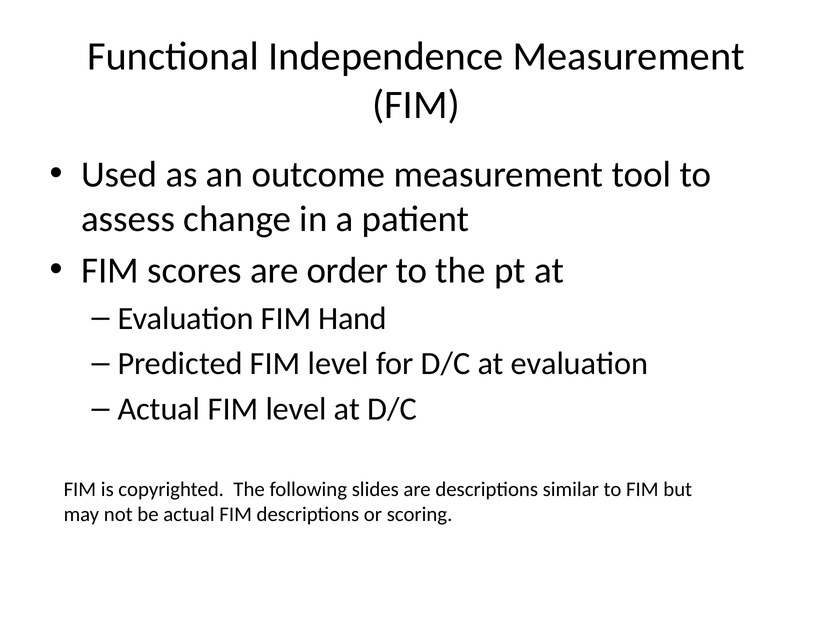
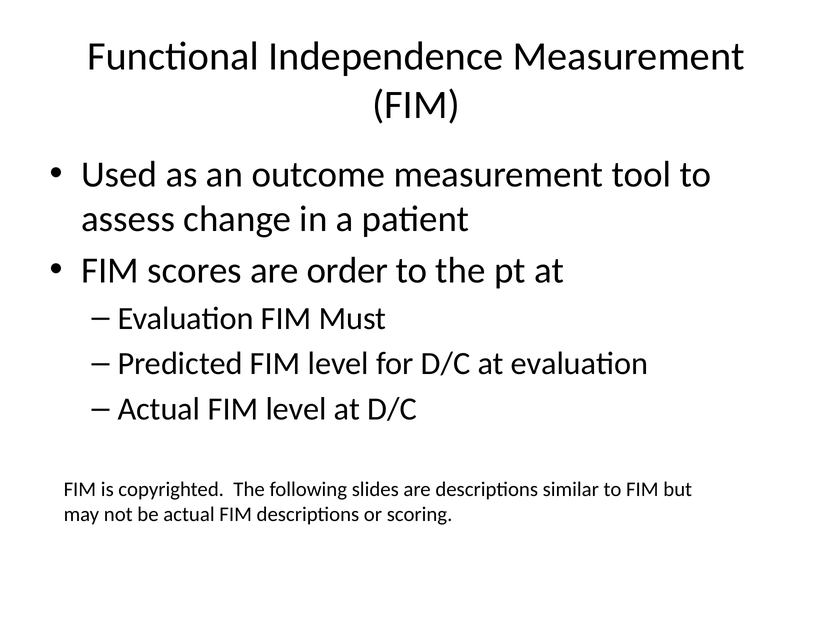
Hand: Hand -> Must
